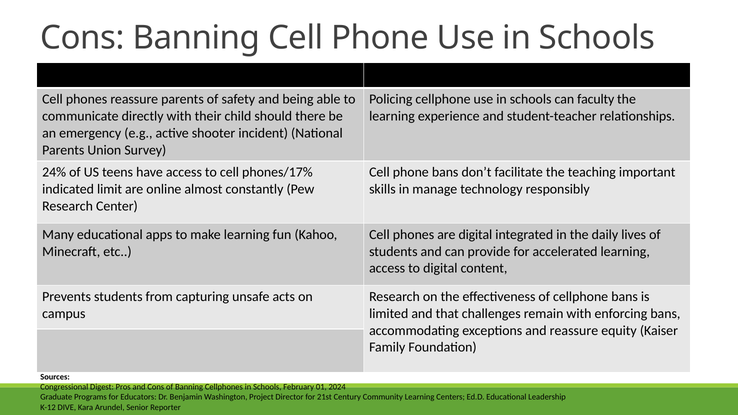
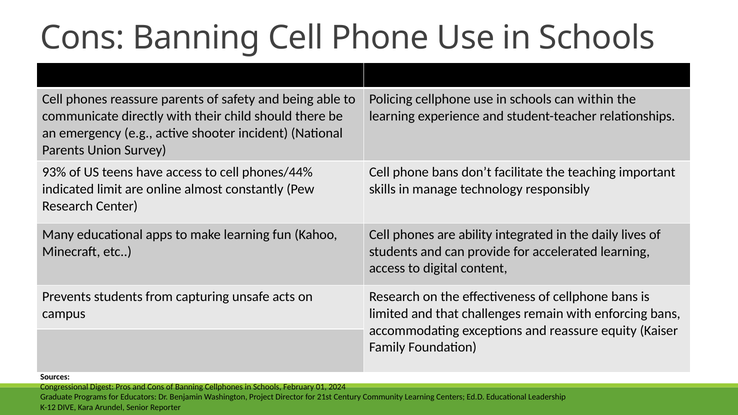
faculty: faculty -> within
24%: 24% -> 93%
phones/17%: phones/17% -> phones/44%
are digital: digital -> ability
